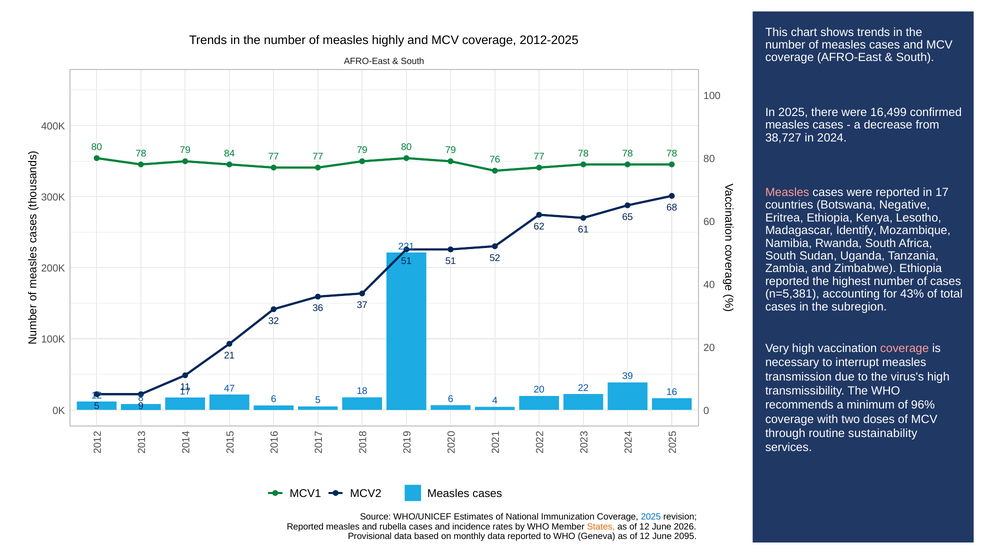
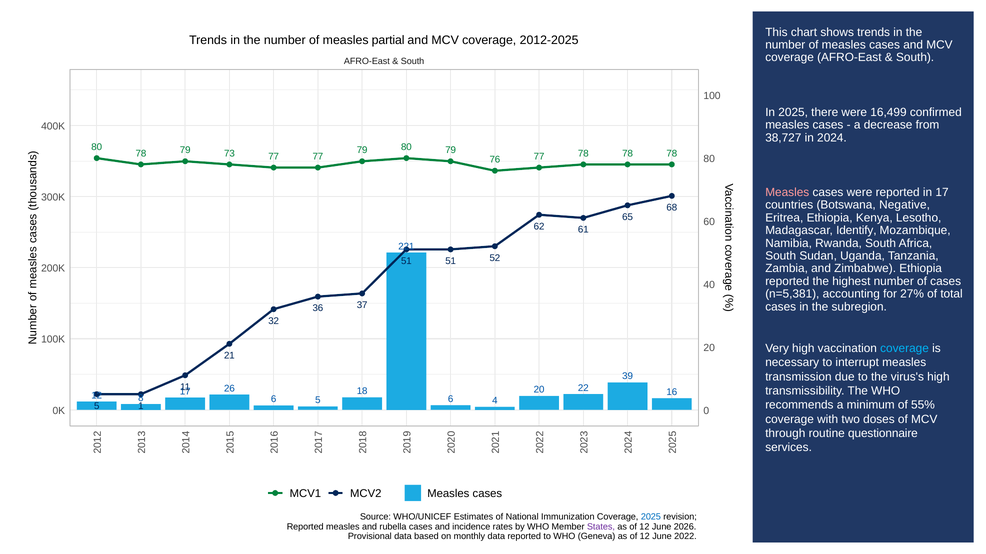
highly: highly -> partial
84: 84 -> 73
43%: 43% -> 27%
coverage at (905, 349) colour: pink -> light blue
47: 47 -> 26
96%: 96% -> 55%
5 9: 9 -> 1
sustainability: sustainability -> questionnaire
States colour: orange -> purple
2095: 2095 -> 2022
